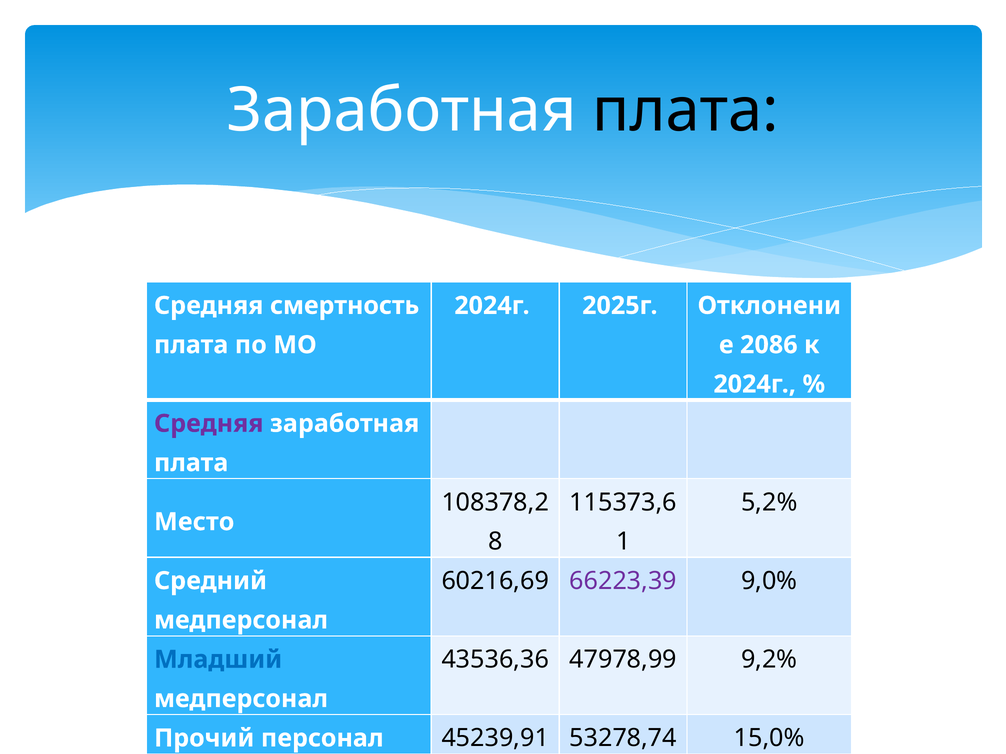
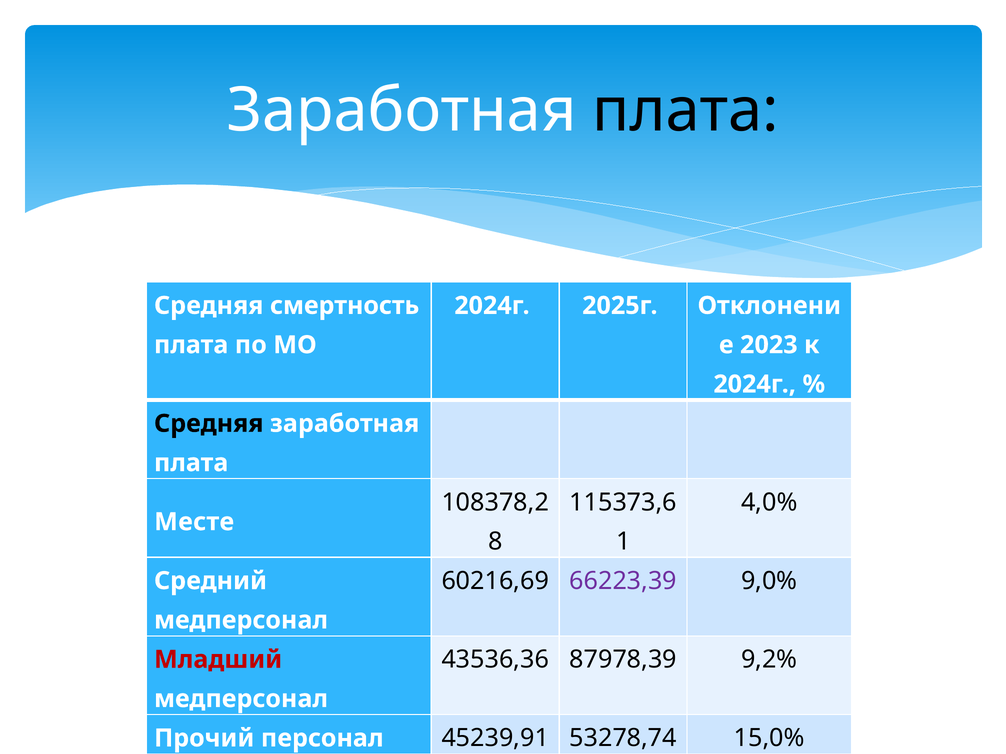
2086: 2086 -> 2023
Средняя at (209, 424) colour: purple -> black
5,2%: 5,2% -> 4,0%
Место: Место -> Месте
47978,99: 47978,99 -> 87978,39
Младший colour: blue -> red
